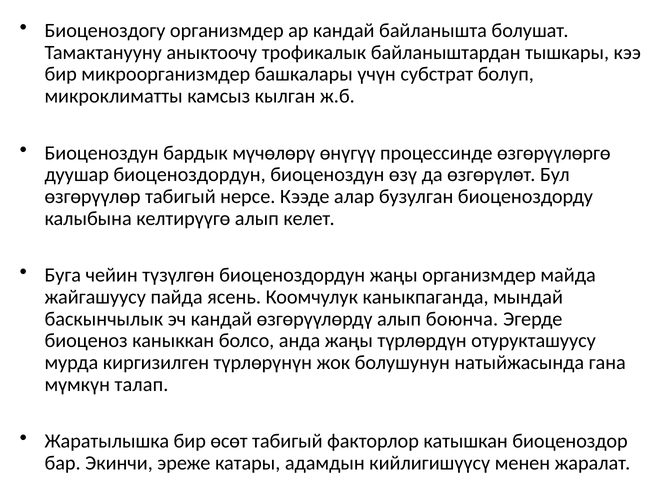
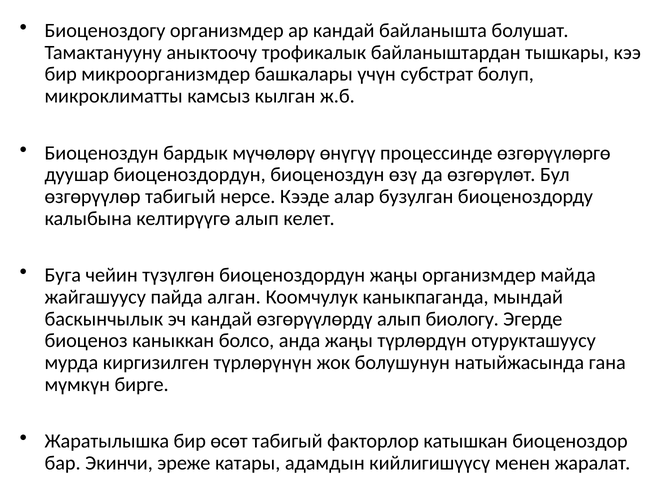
ясень: ясень -> алган
боюнча: боюнча -> биологу
талап: талап -> бирге
